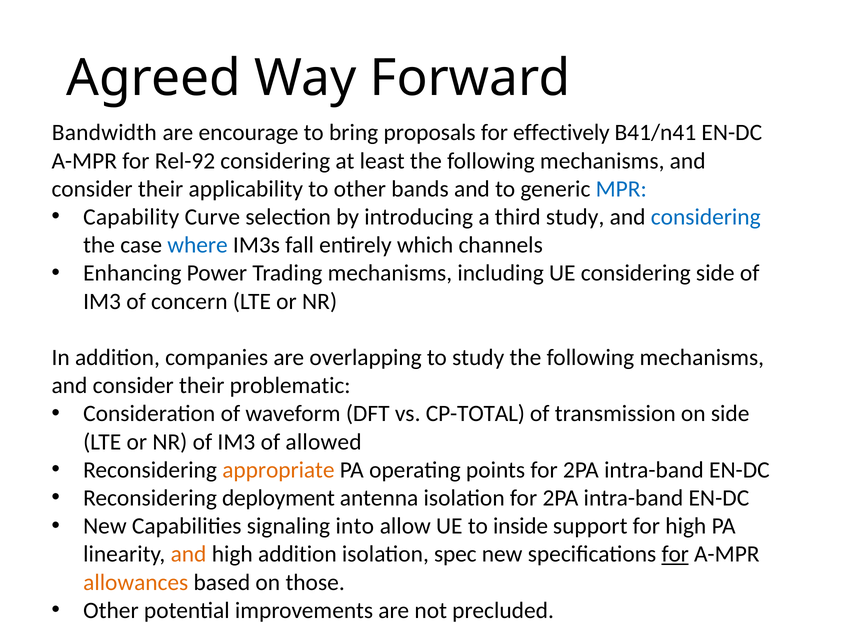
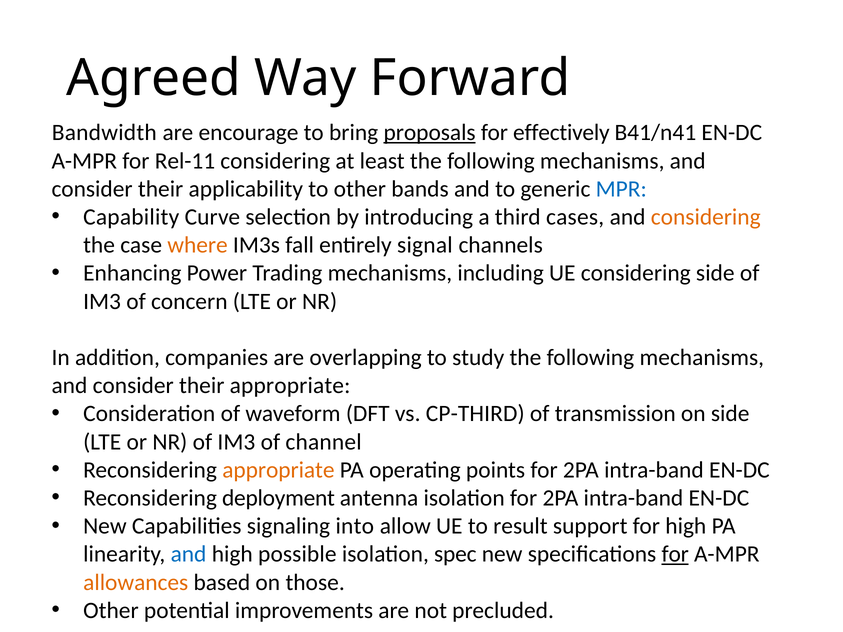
proposals underline: none -> present
Rel-92: Rel-92 -> Rel-11
third study: study -> cases
considering at (706, 217) colour: blue -> orange
where colour: blue -> orange
which: which -> signal
their problematic: problematic -> appropriate
CP-TOTAL: CP-TOTAL -> CP-THIRD
allowed: allowed -> channel
inside: inside -> result
and at (189, 554) colour: orange -> blue
high addition: addition -> possible
